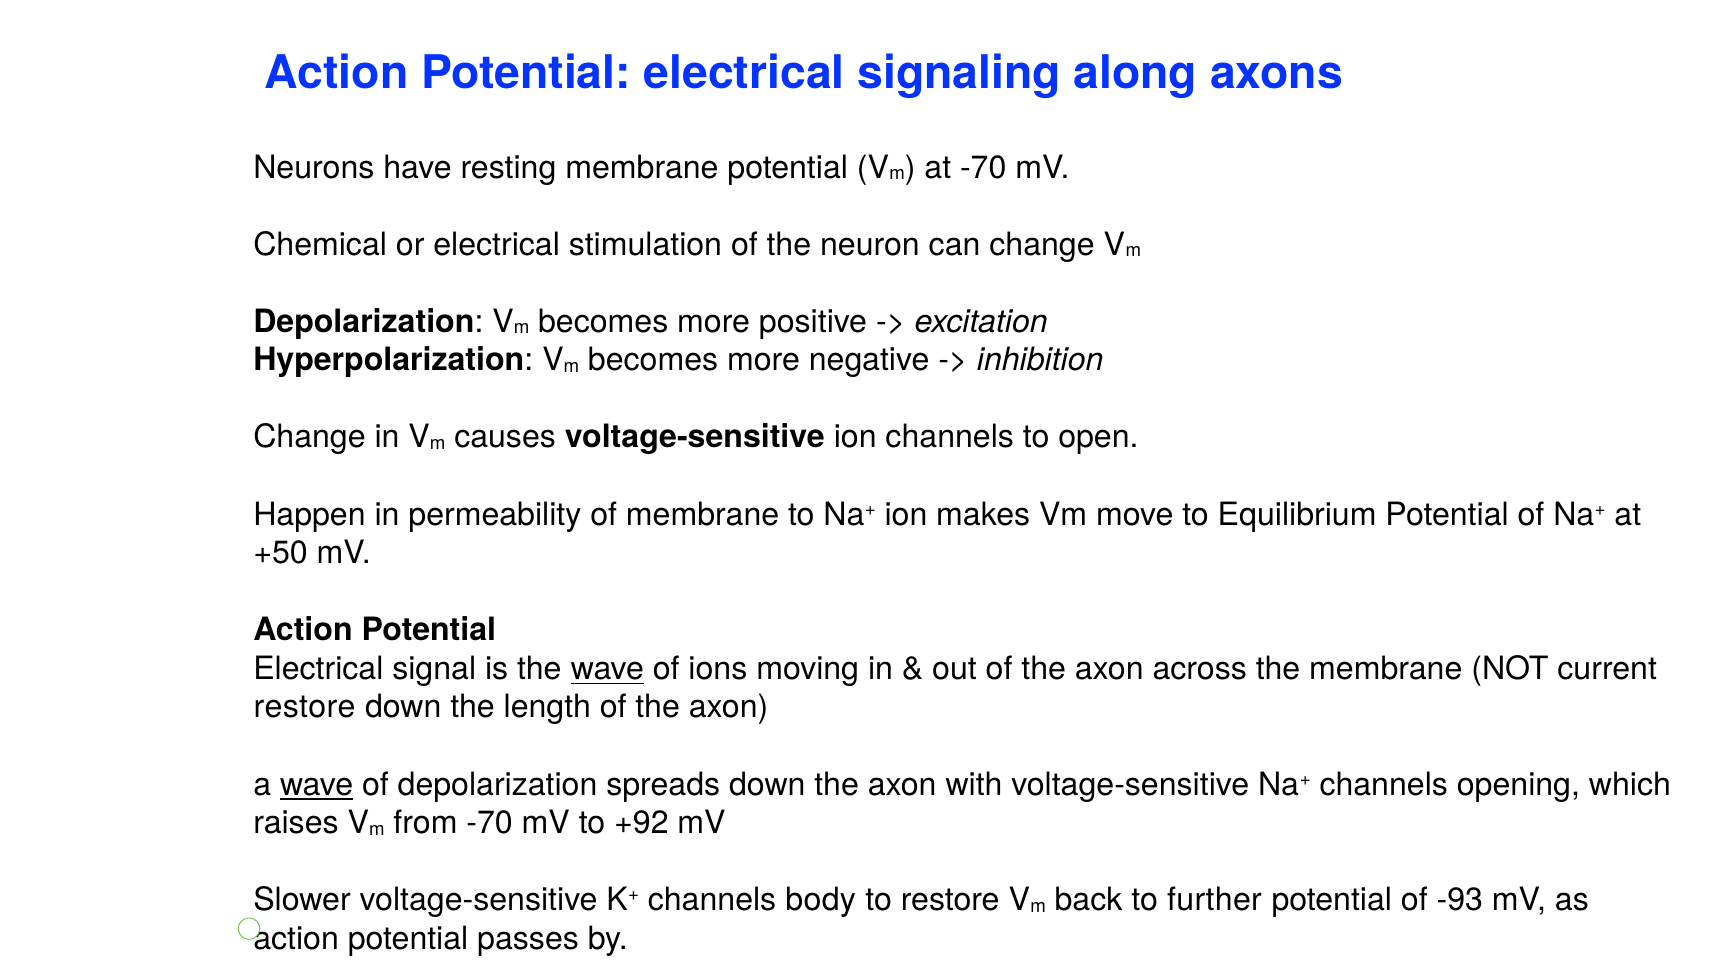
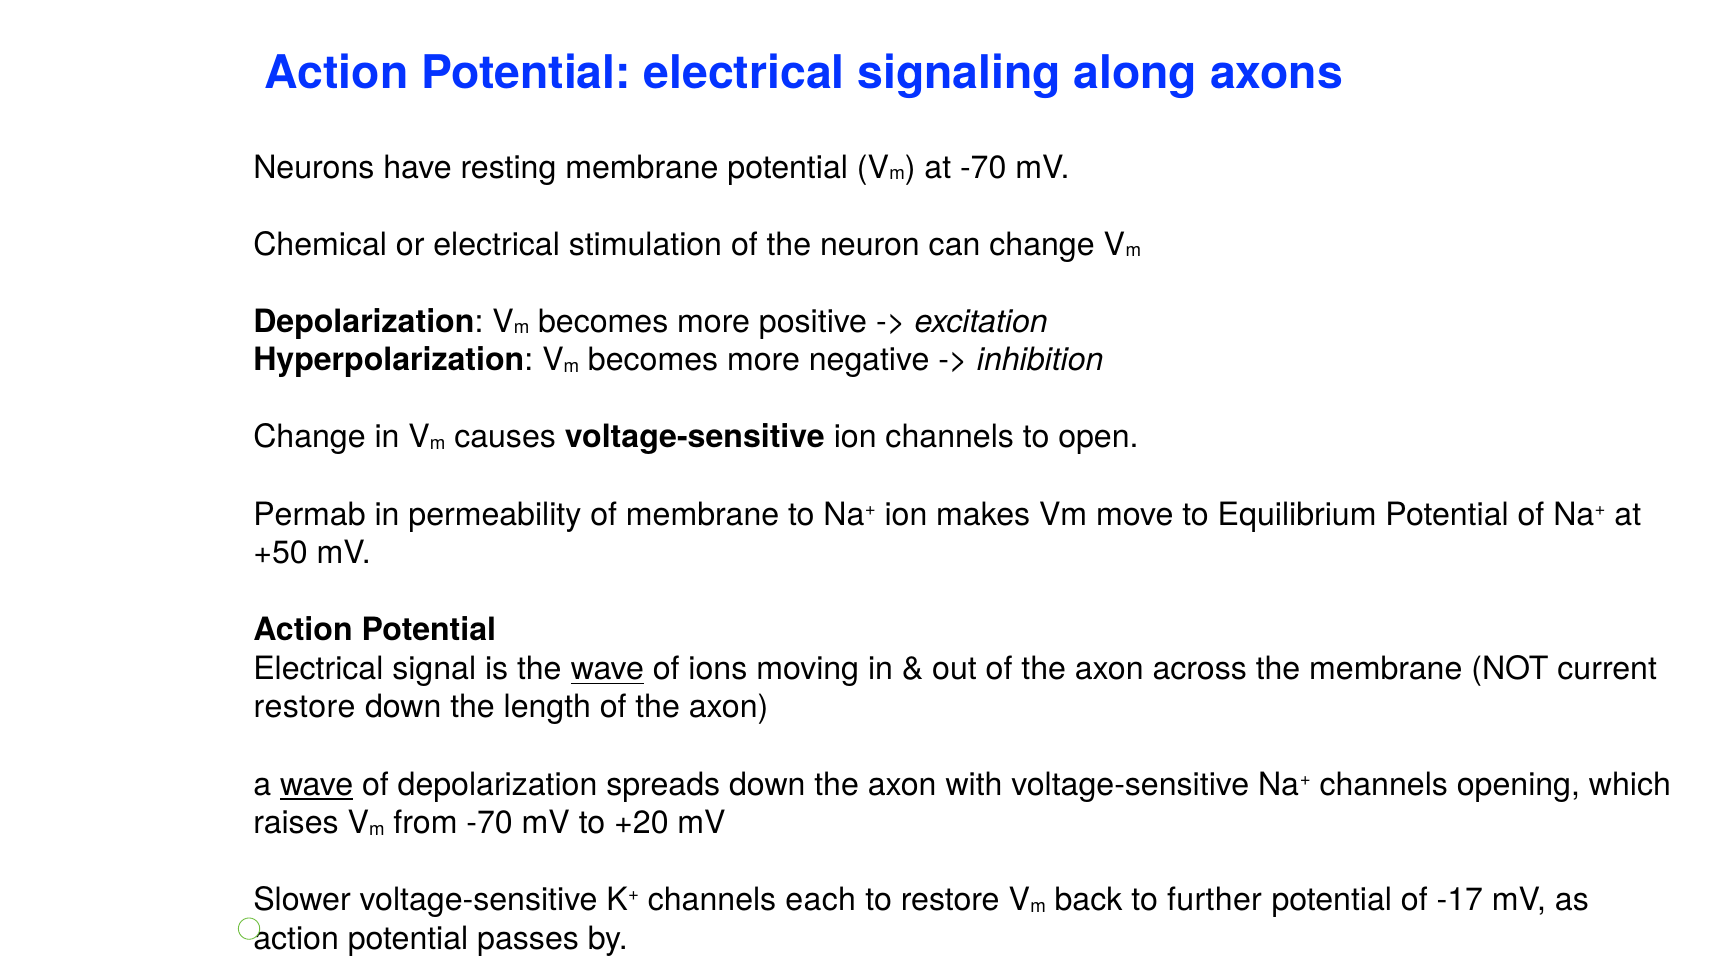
Happen: Happen -> Permab
+92: +92 -> +20
body: body -> each
-93: -93 -> -17
